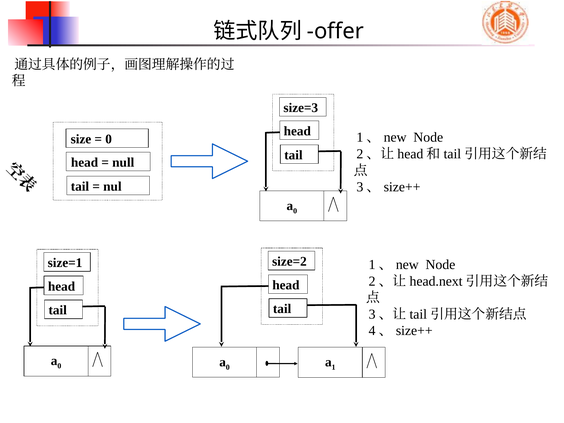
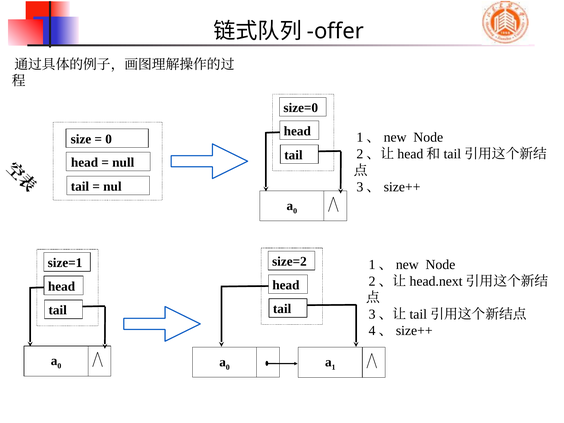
size=3: size=3 -> size=0
